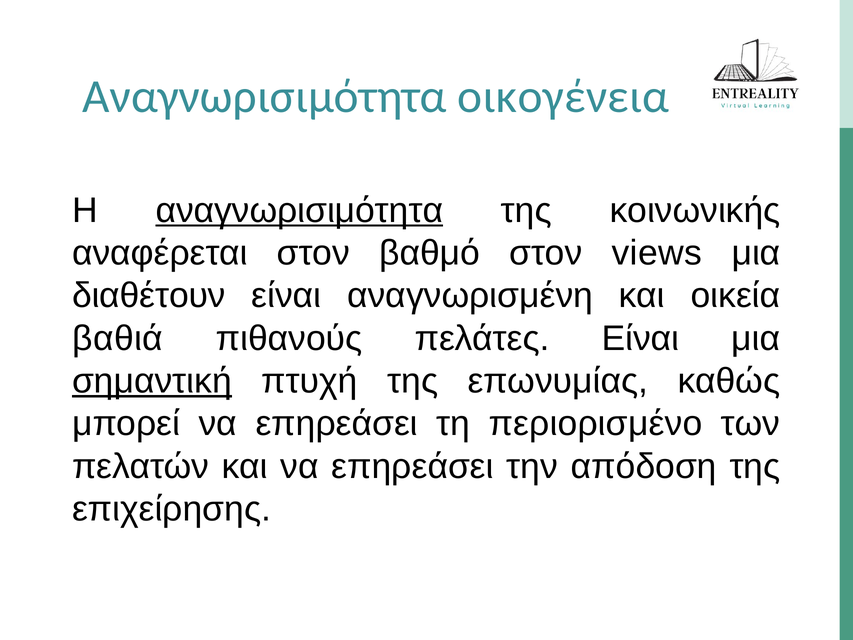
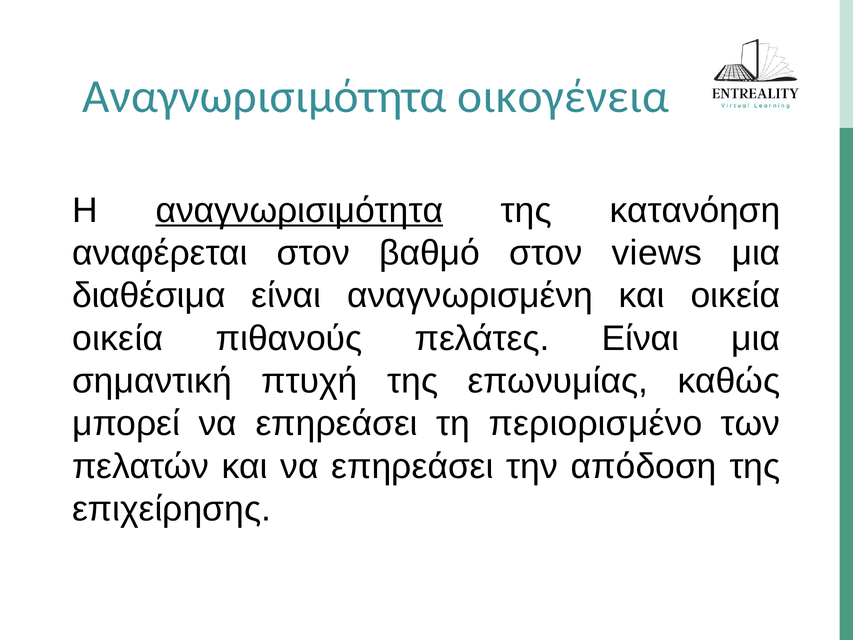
κοινωνικής: κοινωνικής -> κατανόηση
διαθέτουν: διαθέτουν -> διαθέσιμα
βαθιά at (118, 338): βαθιά -> οικεία
σημαντική underline: present -> none
